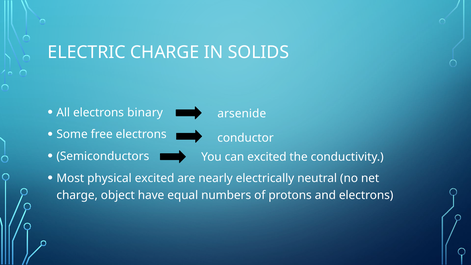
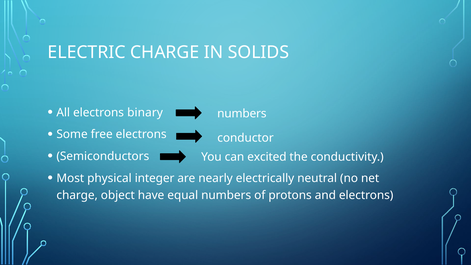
arsenide at (242, 113): arsenide -> numbers
physical excited: excited -> integer
